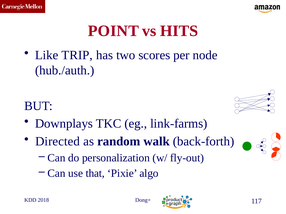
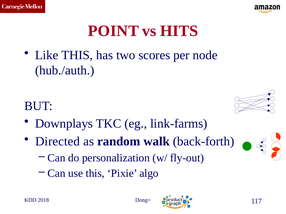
Like TRIP: TRIP -> THIS
use that: that -> this
